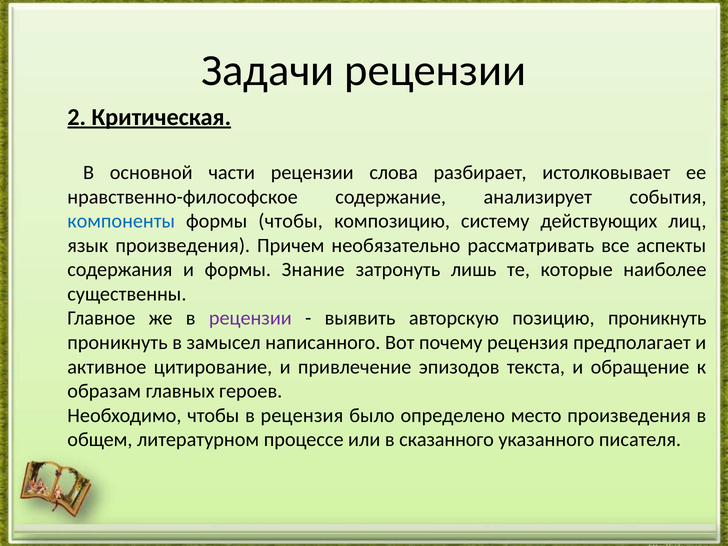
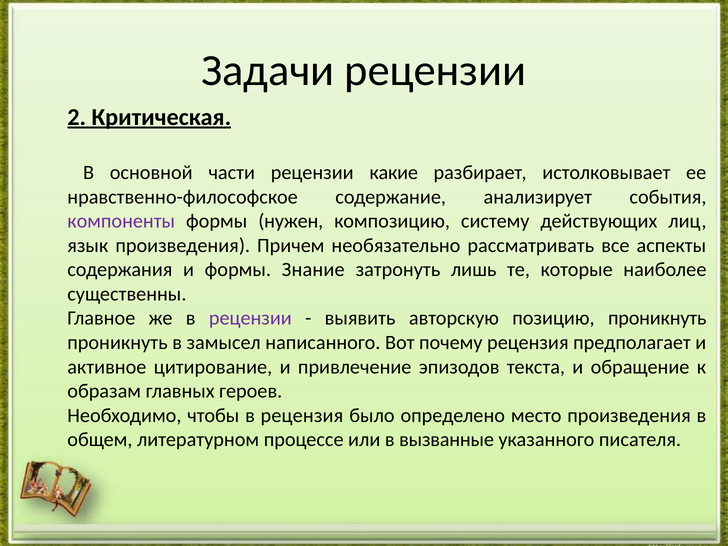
слова: слова -> какие
компоненты colour: blue -> purple
формы чтобы: чтобы -> нужен
сказанного: сказанного -> вызванные
